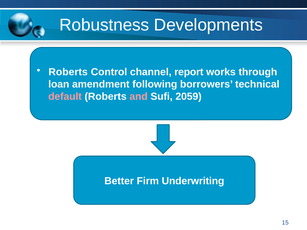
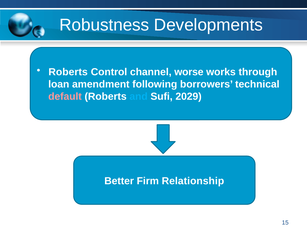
report: report -> worse
and colour: pink -> light blue
2059: 2059 -> 2029
Underwriting: Underwriting -> Relationship
